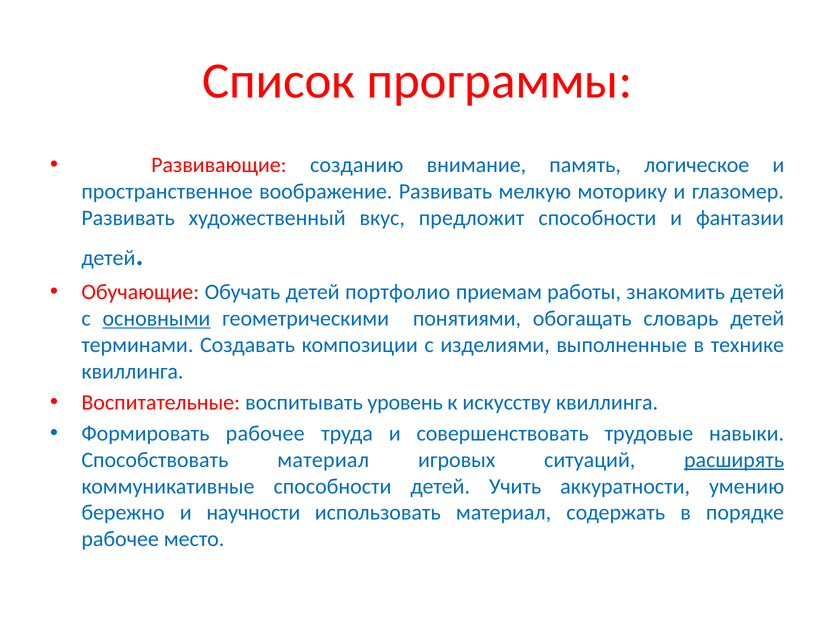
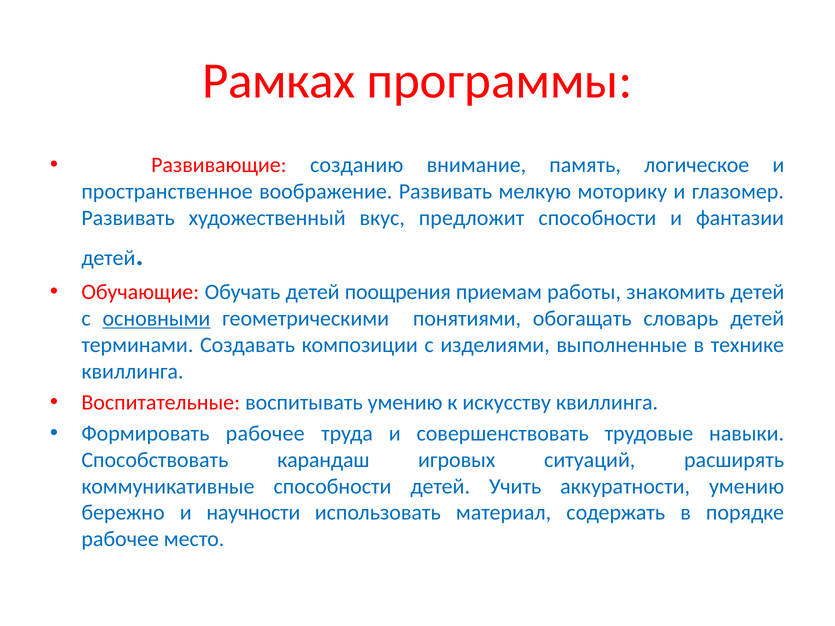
Список: Список -> Рамках
портфолио: портфолио -> поощрения
воспитывать уровень: уровень -> умению
Способствовать материал: материал -> карандаш
расширять underline: present -> none
